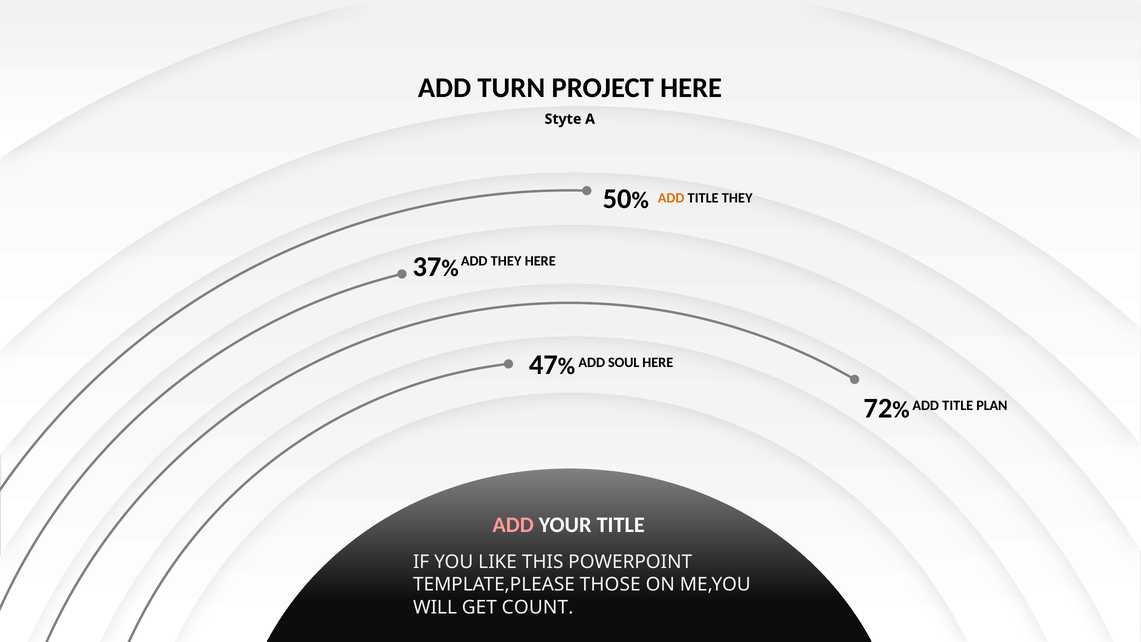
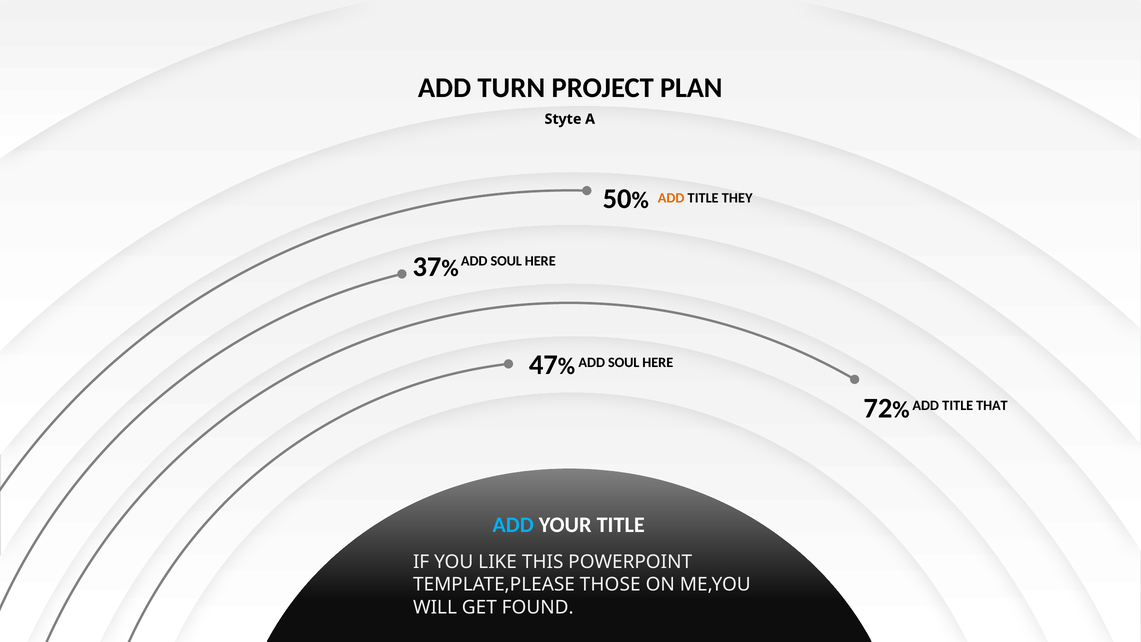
PROJECT HERE: HERE -> PLAN
ADD THEY: THEY -> SOUL
PLAN: PLAN -> THAT
ADD at (513, 525) colour: pink -> light blue
COUNT: COUNT -> FOUND
